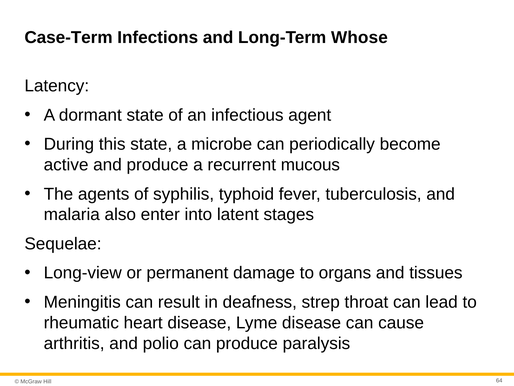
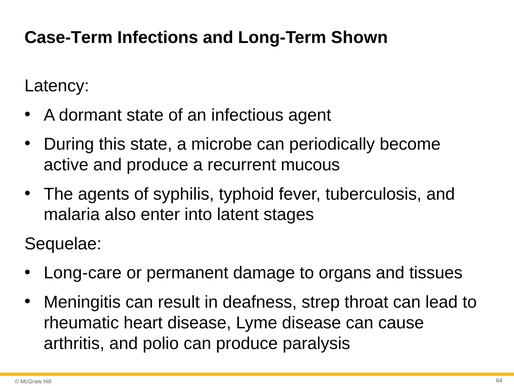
Whose: Whose -> Shown
Long-view: Long-view -> Long-care
